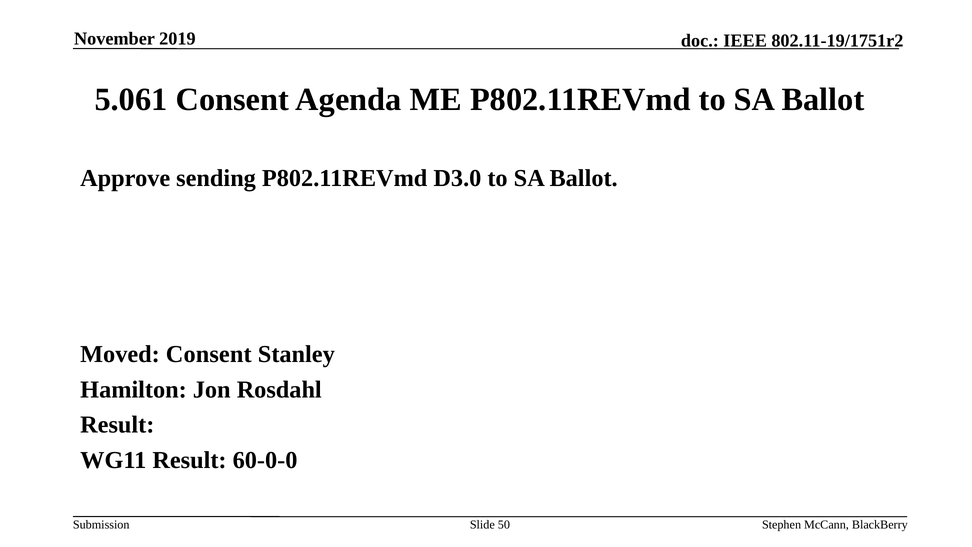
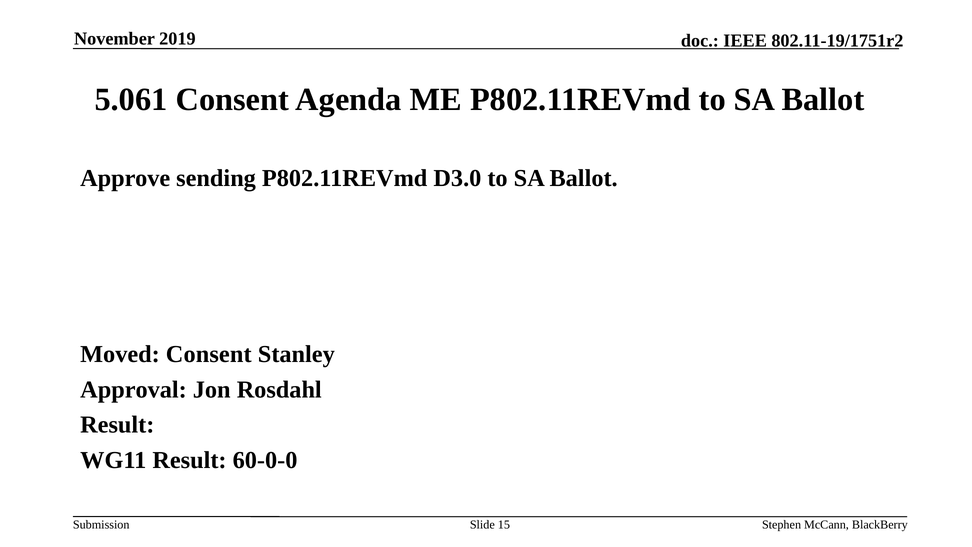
Hamilton: Hamilton -> Approval
50: 50 -> 15
